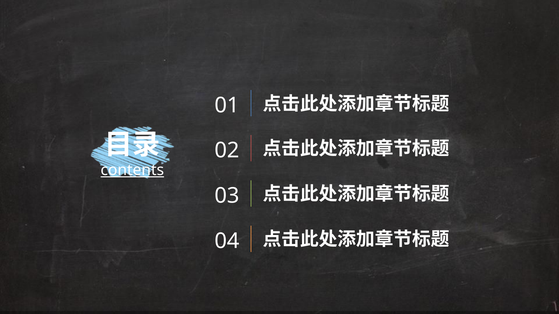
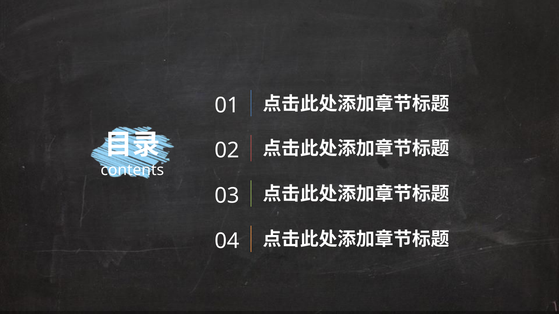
contents underline: present -> none
